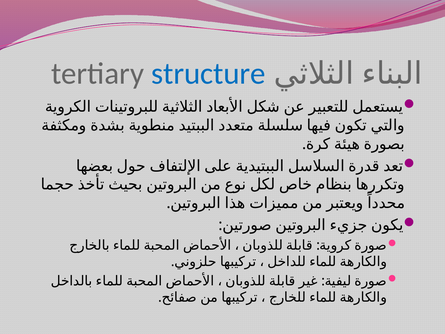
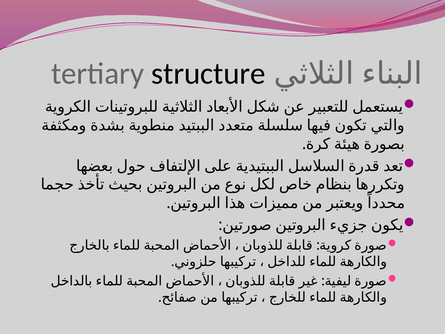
structure colour: blue -> black
